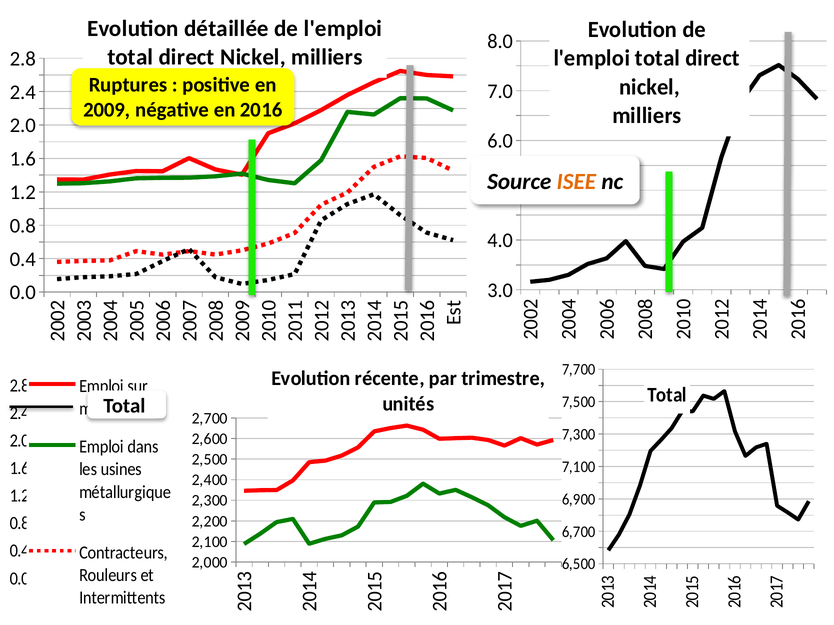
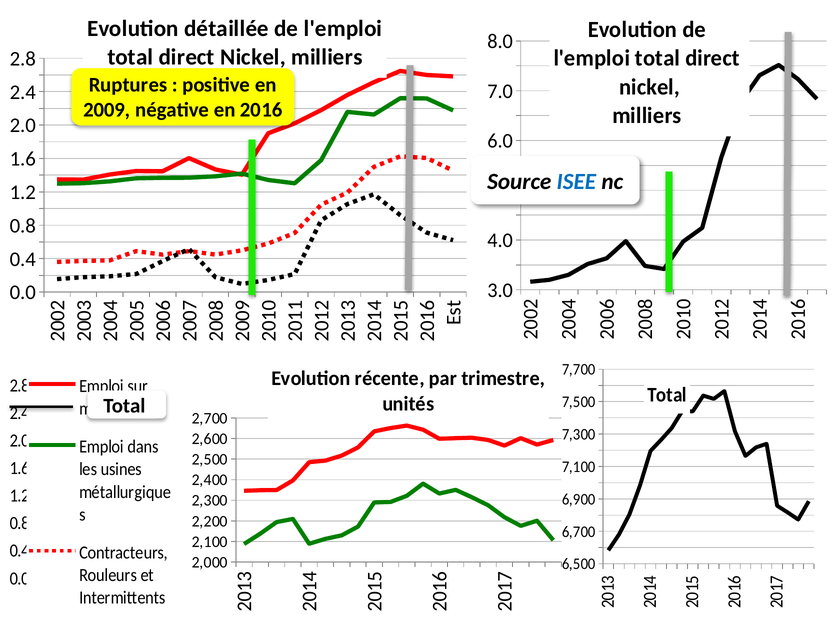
ISEE colour: orange -> blue
